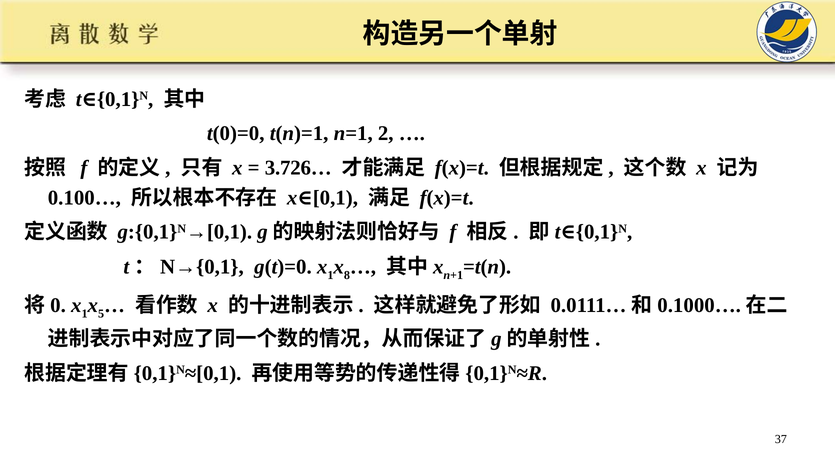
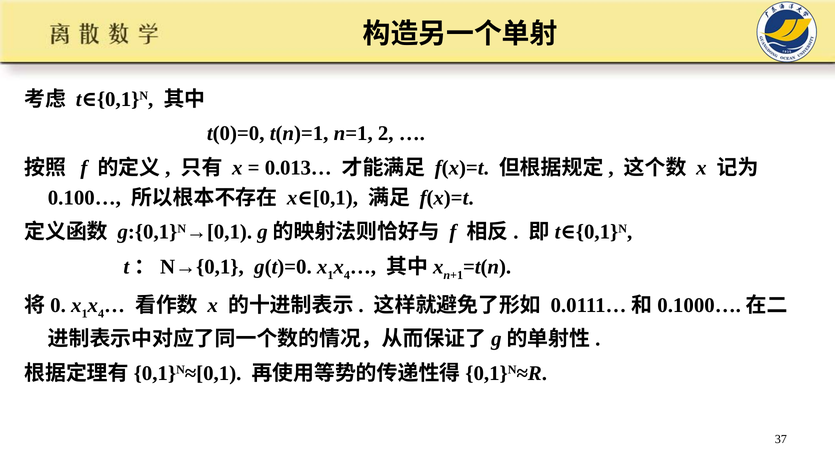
3.726…: 3.726… -> 0.013…
8 at (347, 275): 8 -> 4
5 at (101, 313): 5 -> 4
